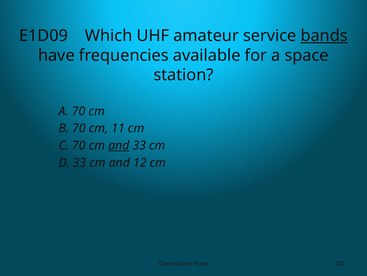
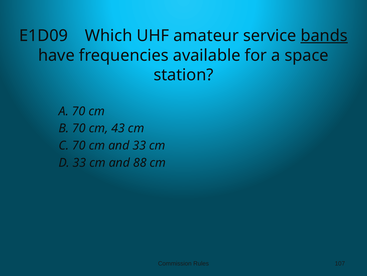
11: 11 -> 43
and at (119, 145) underline: present -> none
12: 12 -> 88
